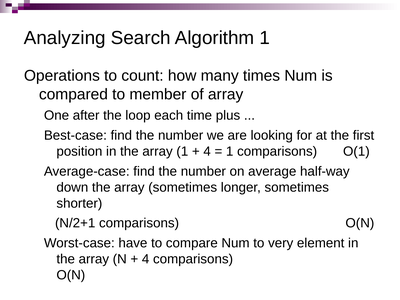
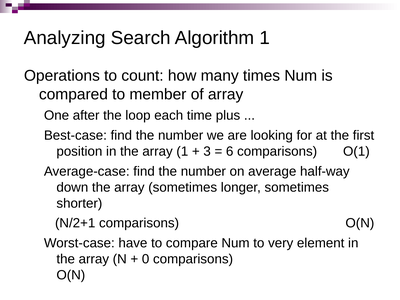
4 at (207, 151): 4 -> 3
1 at (230, 151): 1 -> 6
4 at (146, 259): 4 -> 0
